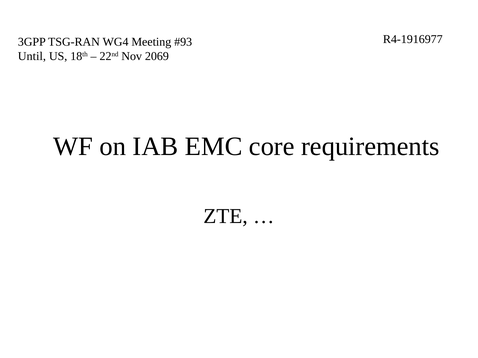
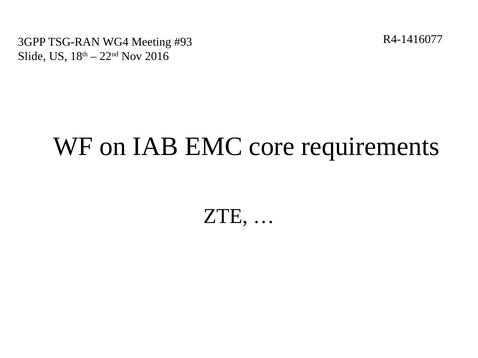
R4-1916977: R4-1916977 -> R4-1416077
Until: Until -> Slide
2069: 2069 -> 2016
